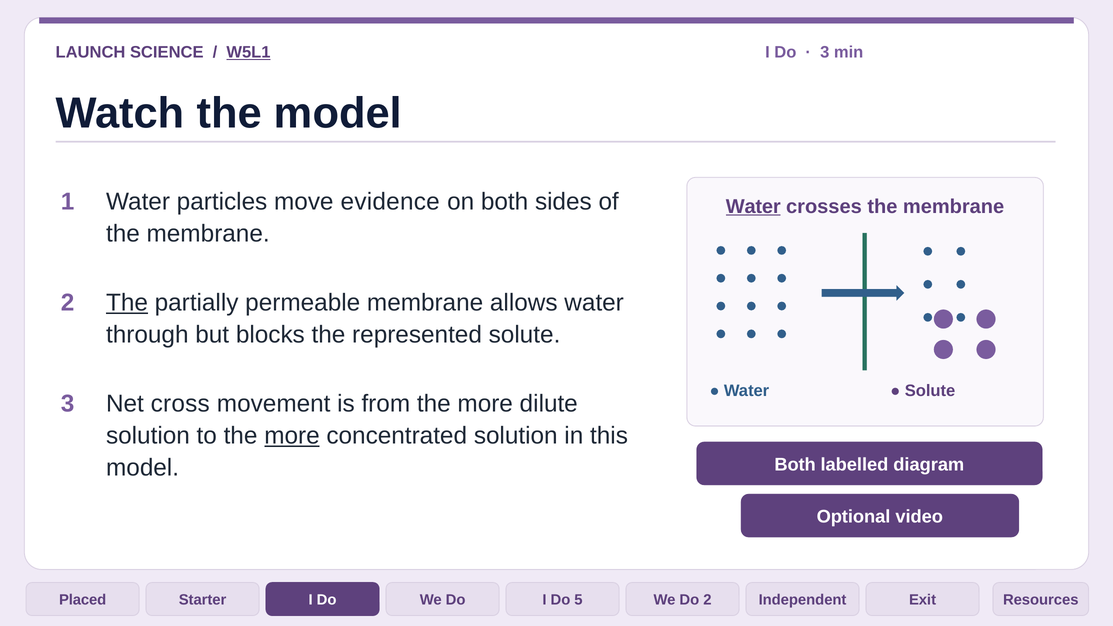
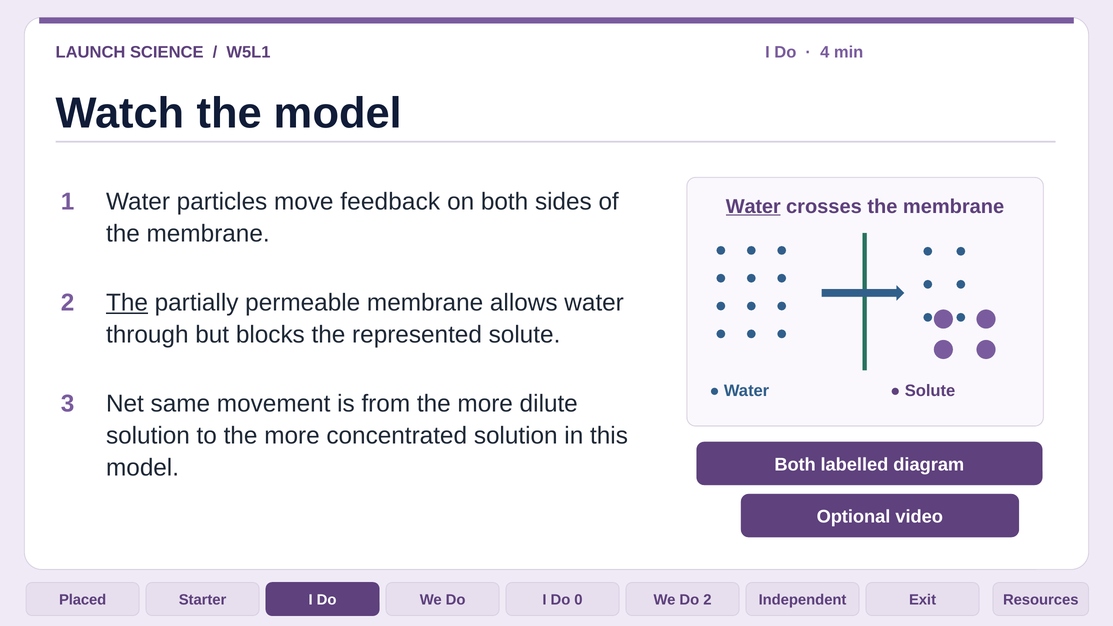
W5L1 underline: present -> none
3 at (825, 52): 3 -> 4
evidence: evidence -> feedback
cross: cross -> same
more at (292, 436) underline: present -> none
5: 5 -> 0
